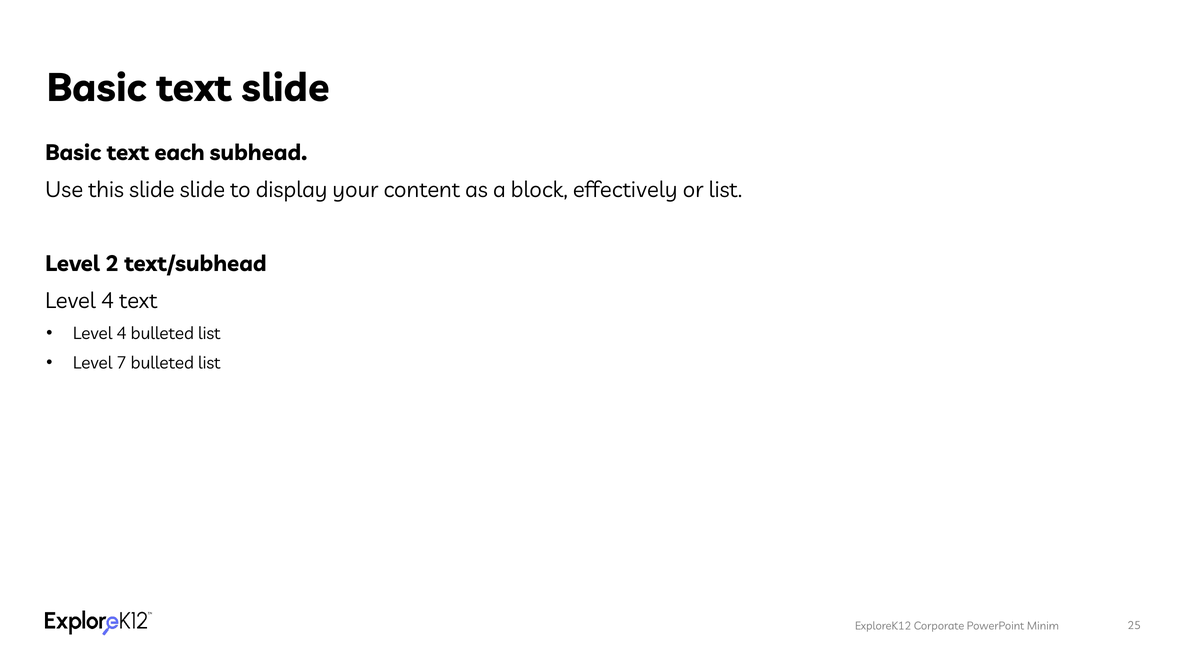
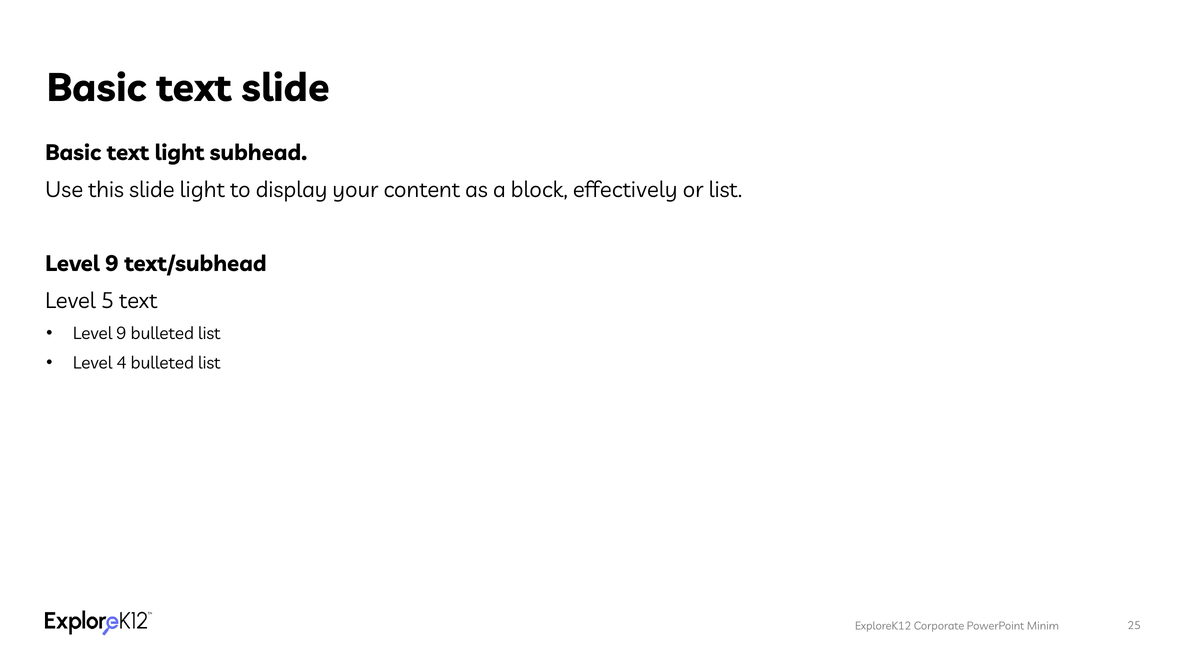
text each: each -> light
slide slide: slide -> light
2 at (112, 264): 2 -> 9
4 at (107, 301): 4 -> 5
4 at (121, 333): 4 -> 9
7: 7 -> 4
